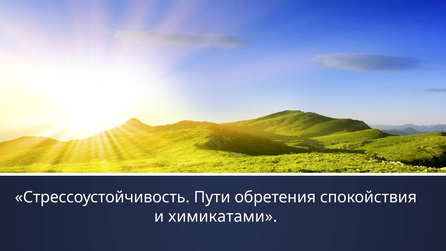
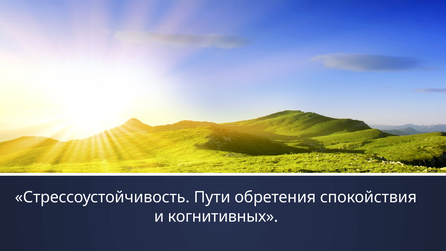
химикатами: химикатами -> когнитивных
